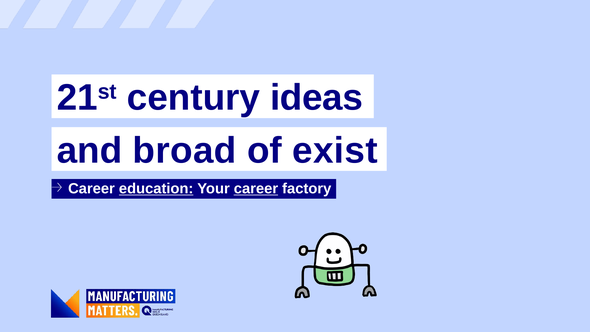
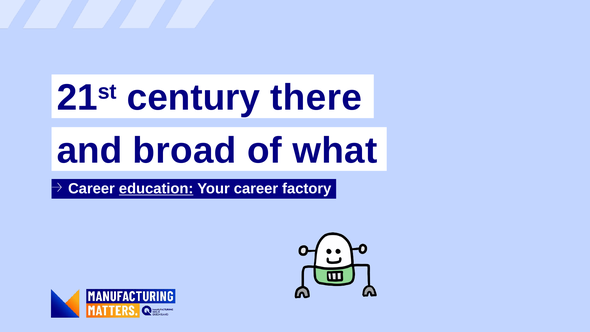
ideas: ideas -> there
exist: exist -> what
career at (256, 189) underline: present -> none
